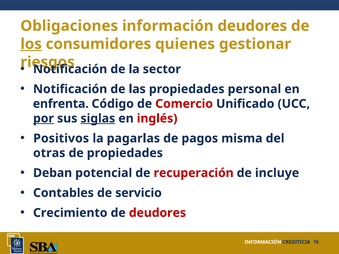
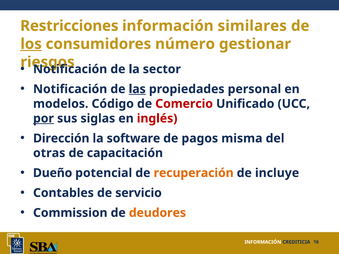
Obligaciones: Obligaciones -> Restricciones
información deudores: deudores -> similares
quienes: quienes -> número
las underline: none -> present
enfrenta: enfrenta -> modelos
siglas underline: present -> none
Positivos: Positivos -> Dirección
pagarlas: pagarlas -> software
de propiedades: propiedades -> capacitación
Deban: Deban -> Dueño
recuperación colour: red -> orange
Crecimiento: Crecimiento -> Commission
deudores at (157, 213) colour: red -> orange
